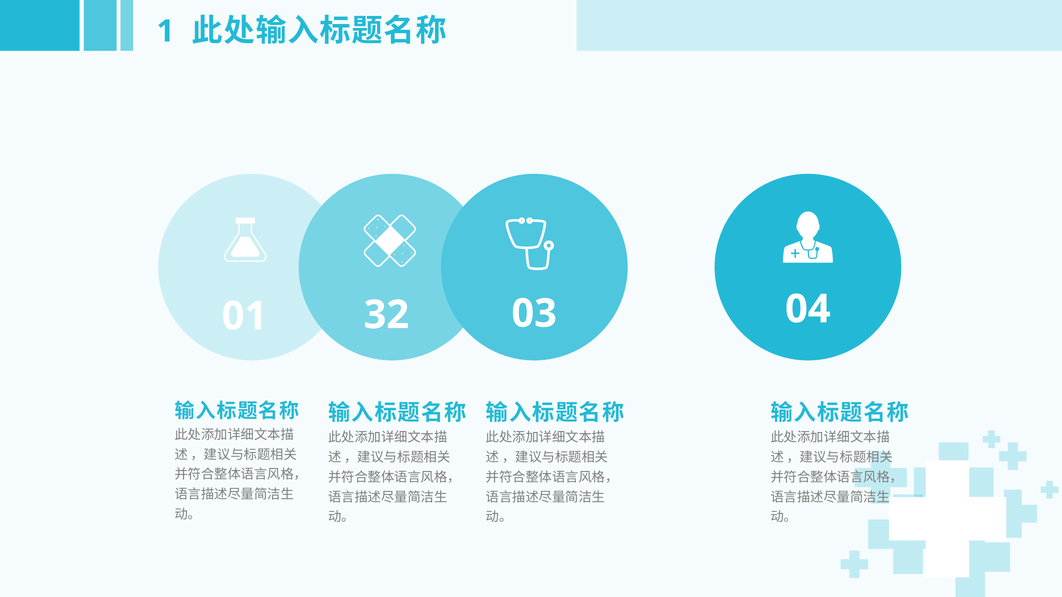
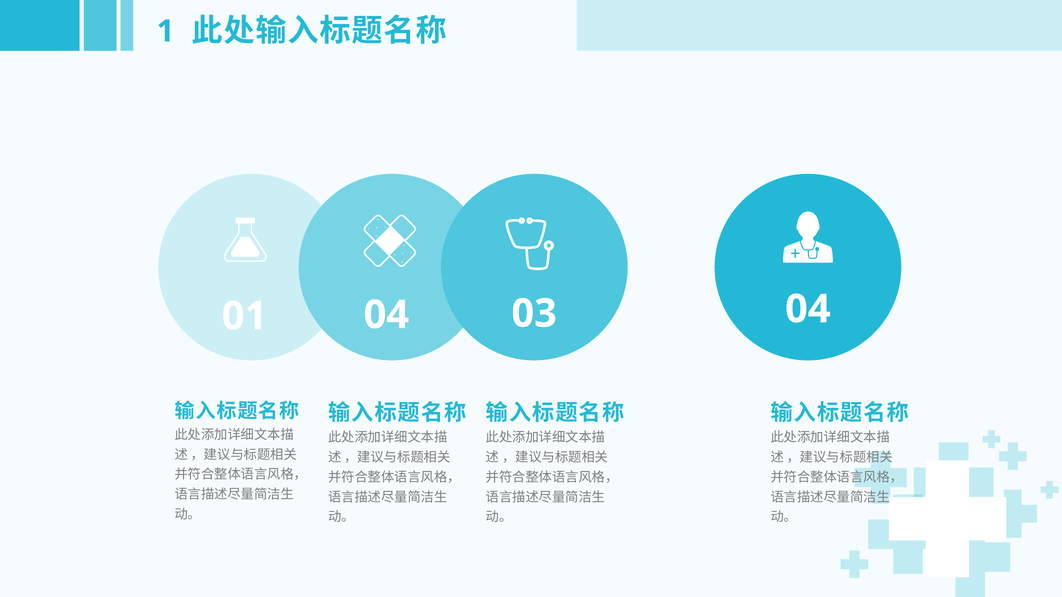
01 32: 32 -> 04
